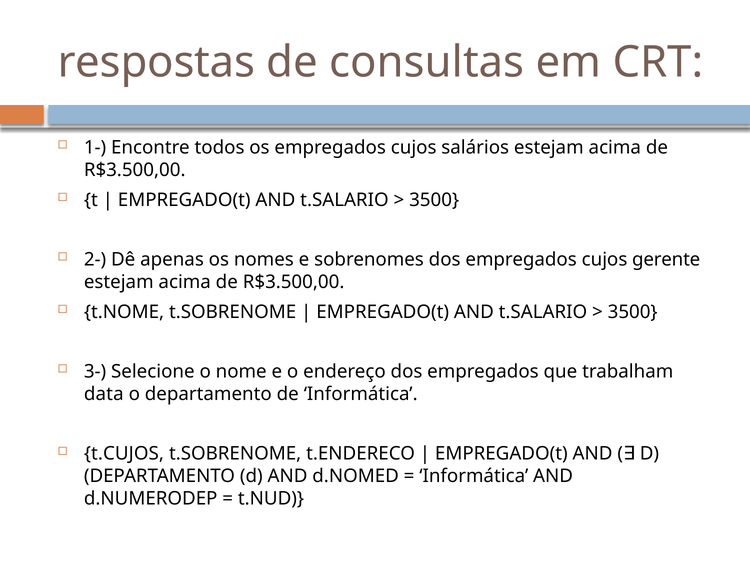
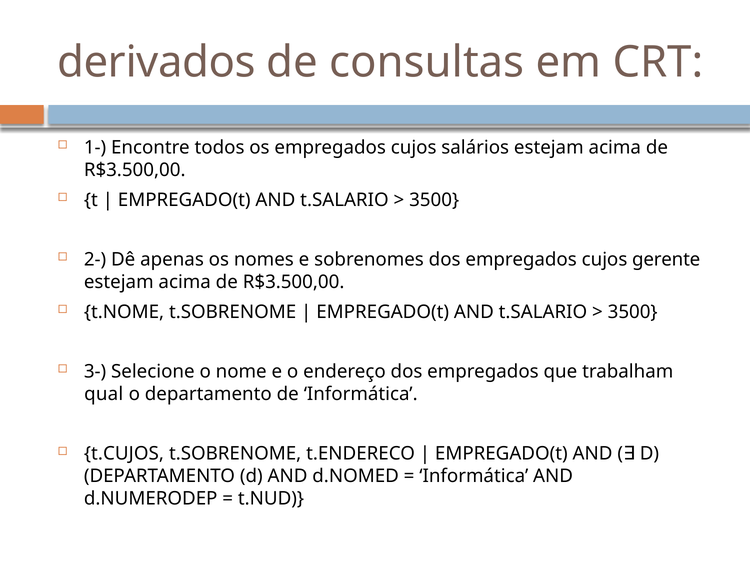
respostas: respostas -> derivados
data: data -> qual
